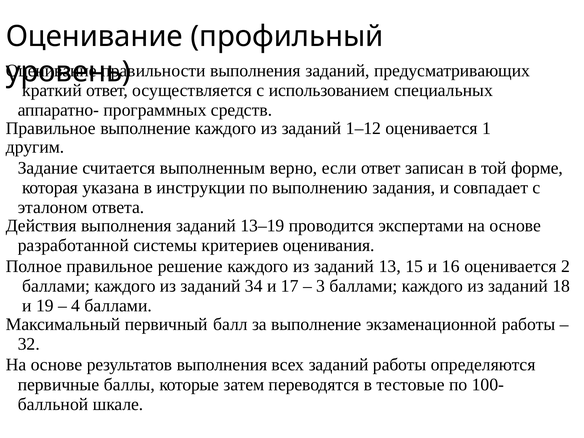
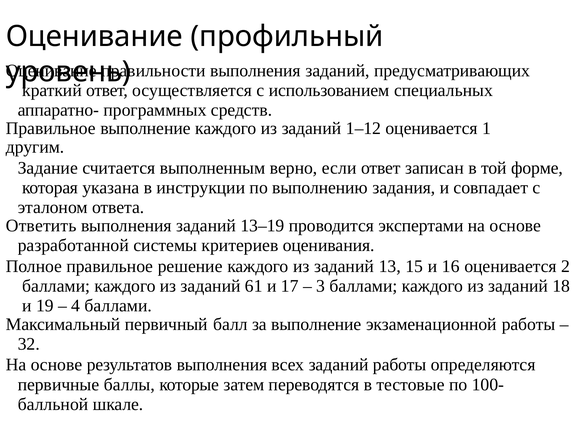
Действия: Действия -> Ответить
34: 34 -> 61
